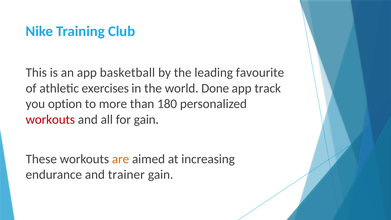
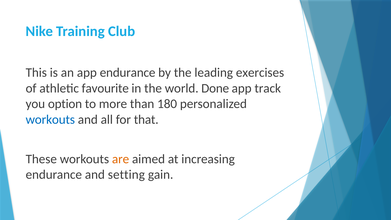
app basketball: basketball -> endurance
favourite: favourite -> exercises
exercises: exercises -> favourite
workouts at (50, 120) colour: red -> blue
for gain: gain -> that
trainer: trainer -> setting
